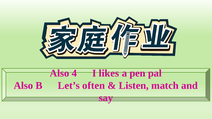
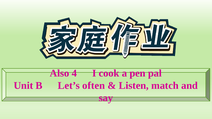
likes: likes -> cook
Also at (23, 86): Also -> Unit
